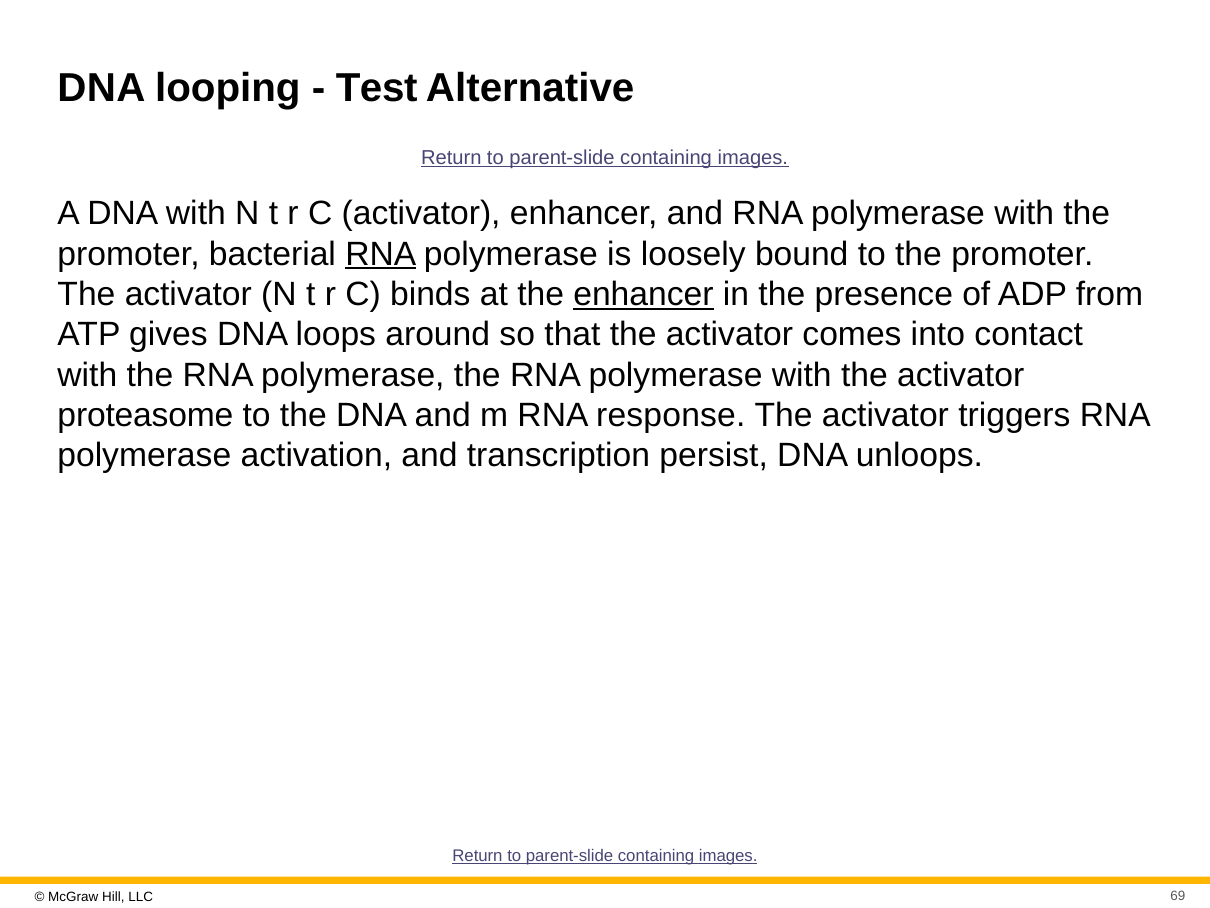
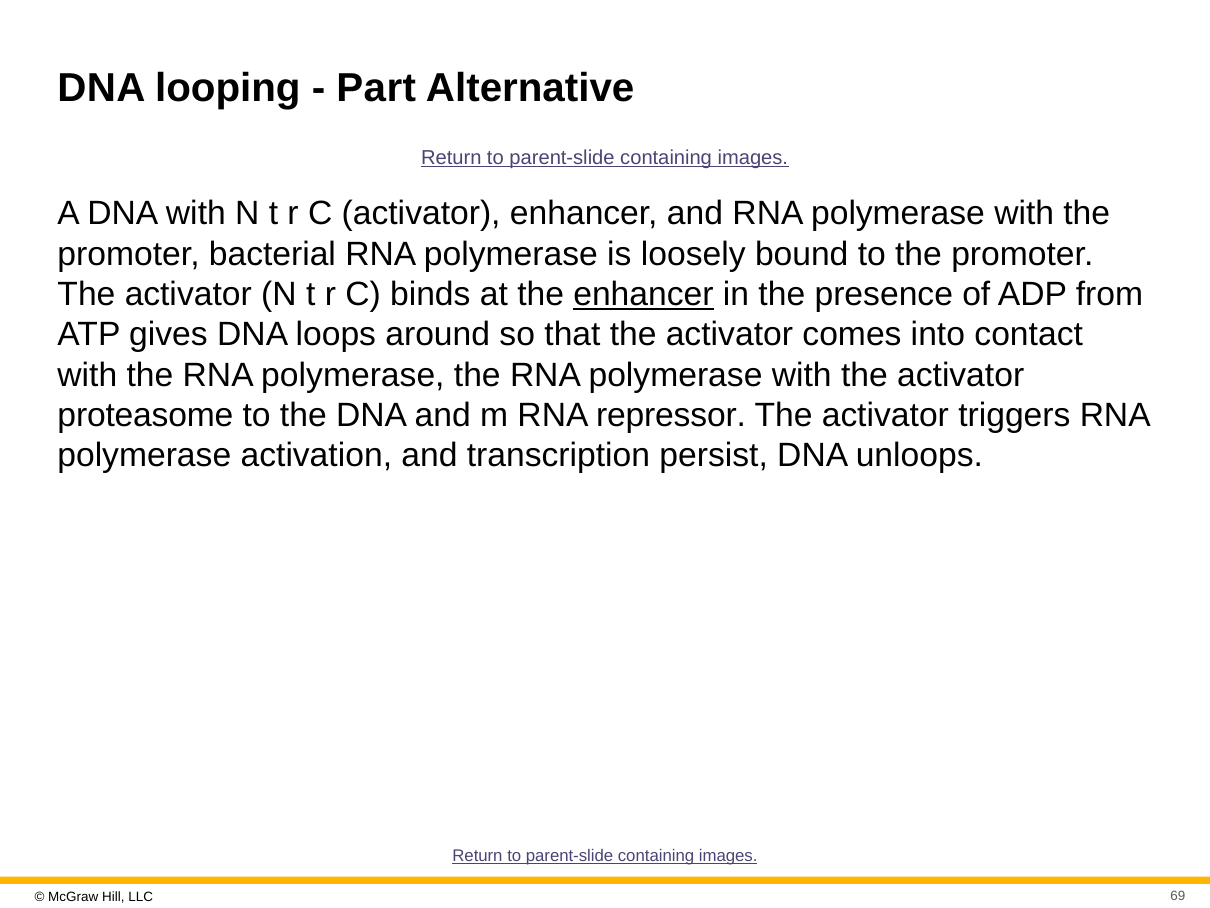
Test: Test -> Part
RNA at (381, 254) underline: present -> none
response: response -> repressor
